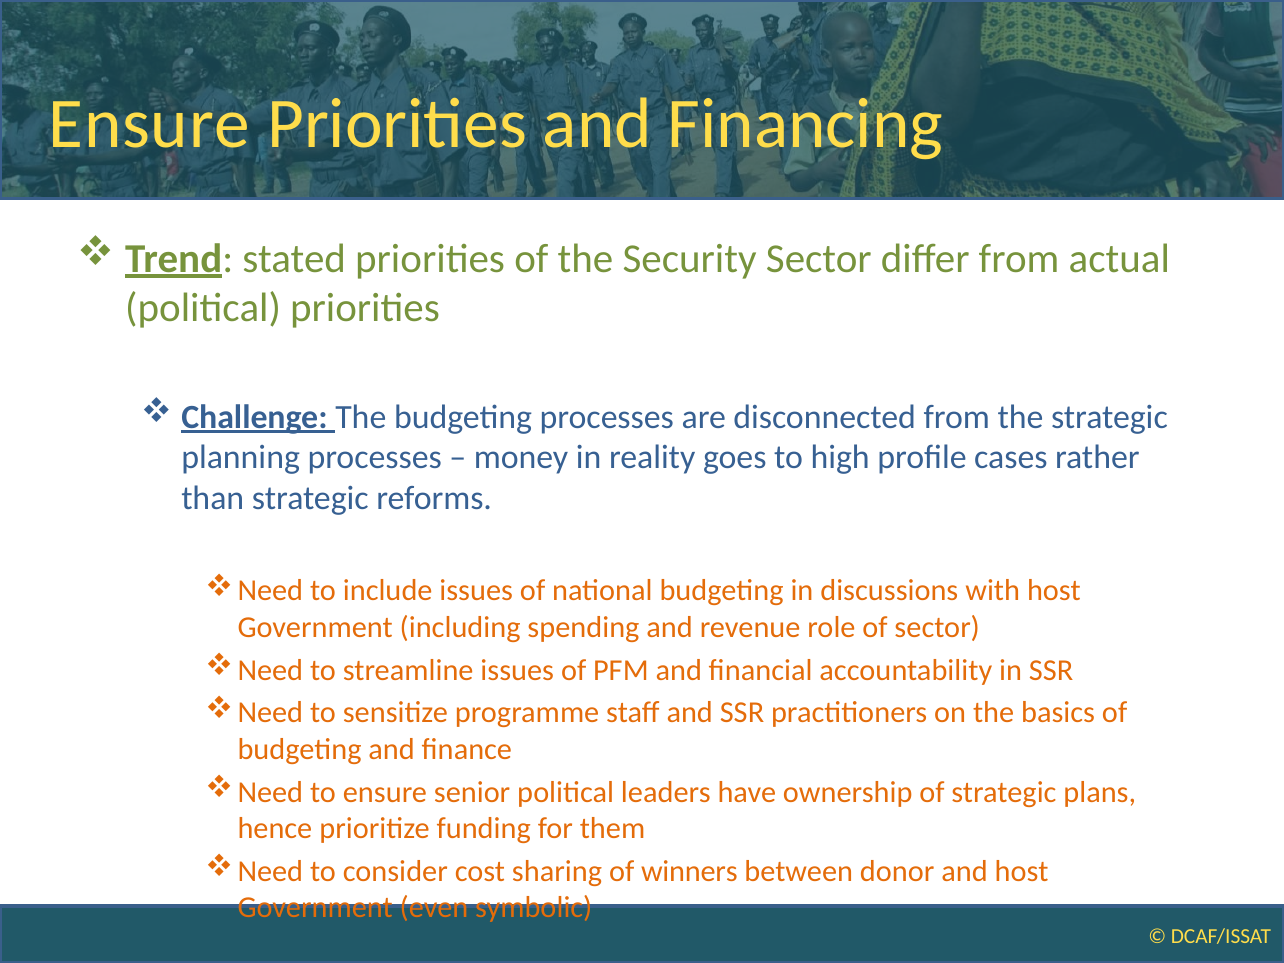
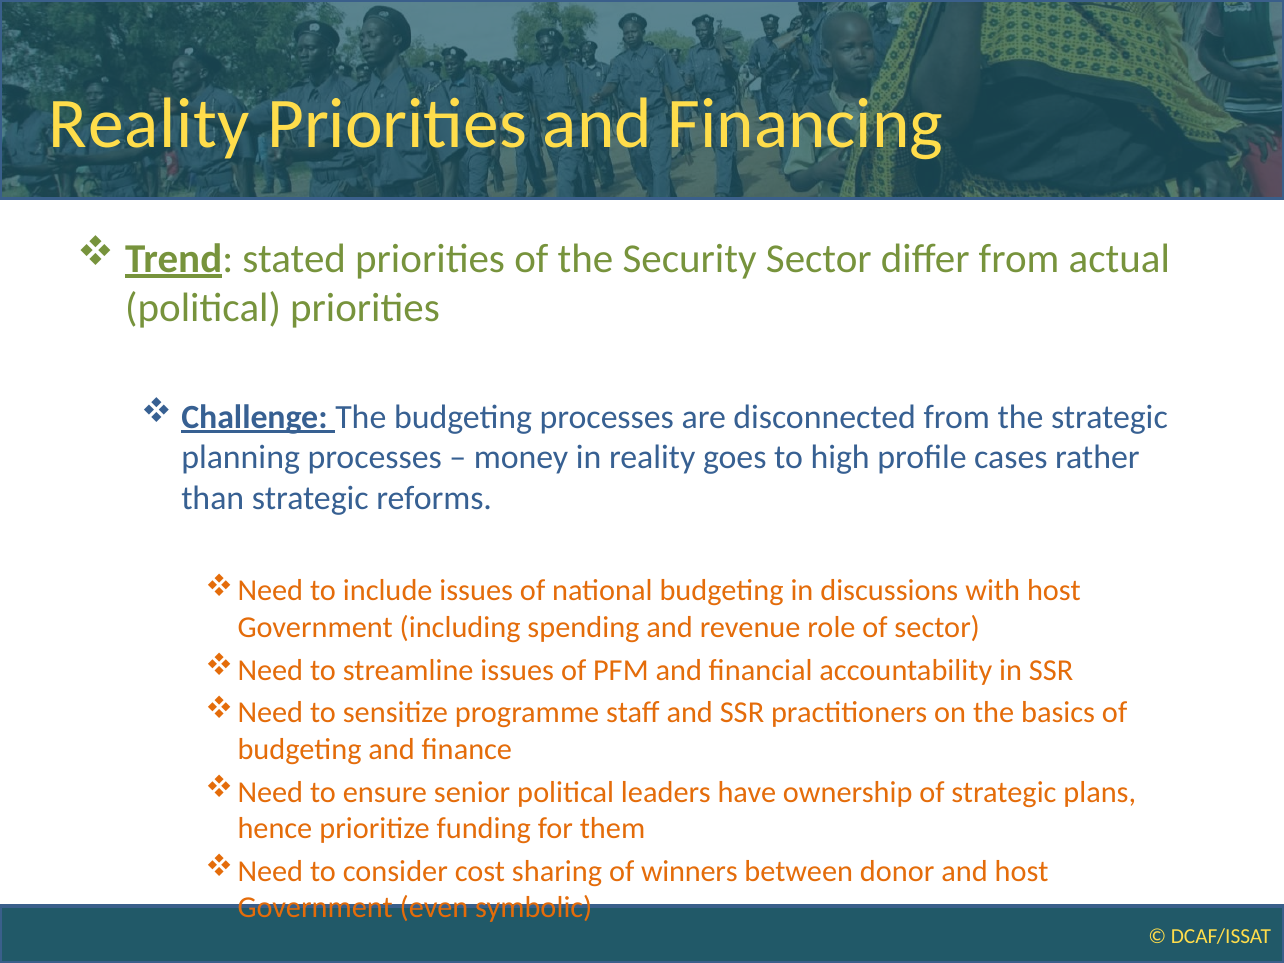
Ensure at (149, 124): Ensure -> Reality
